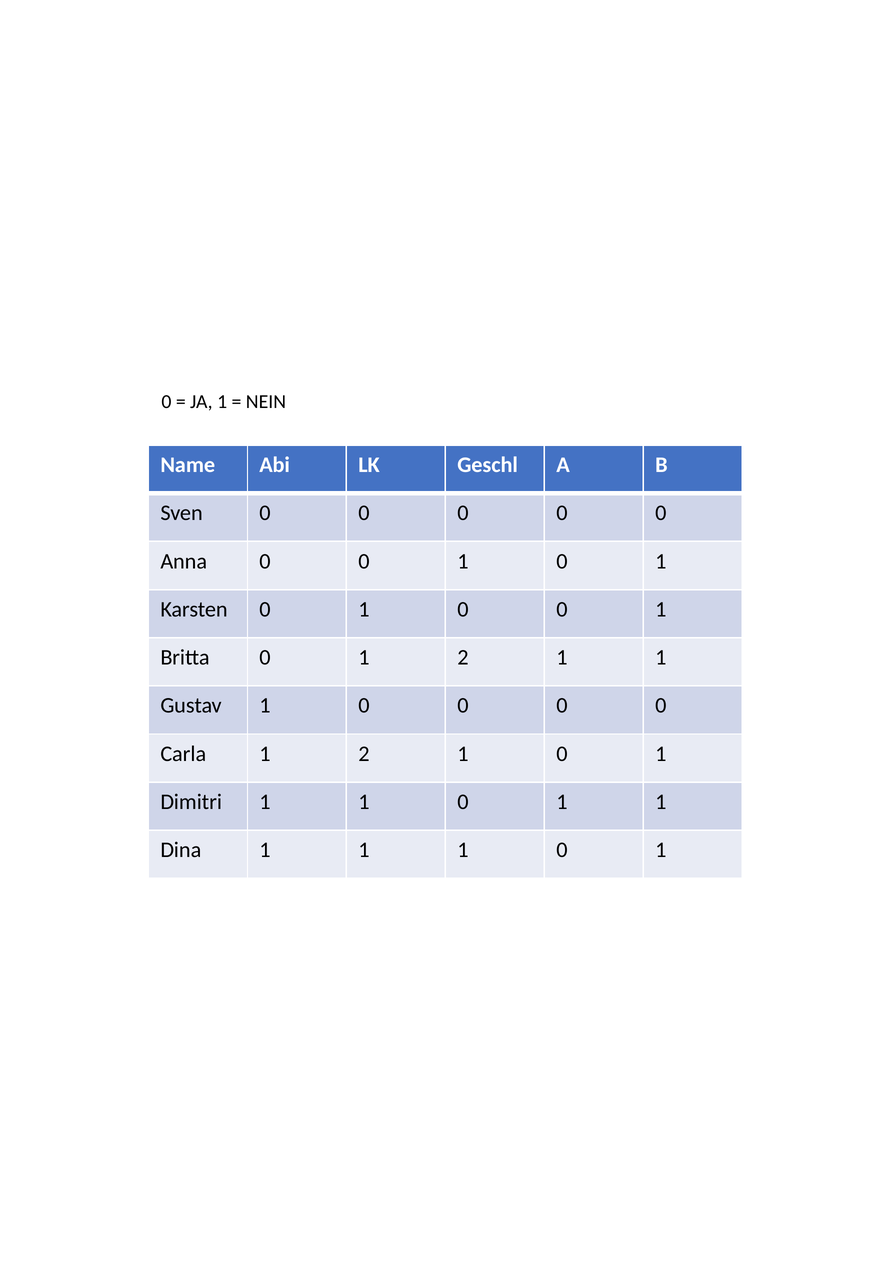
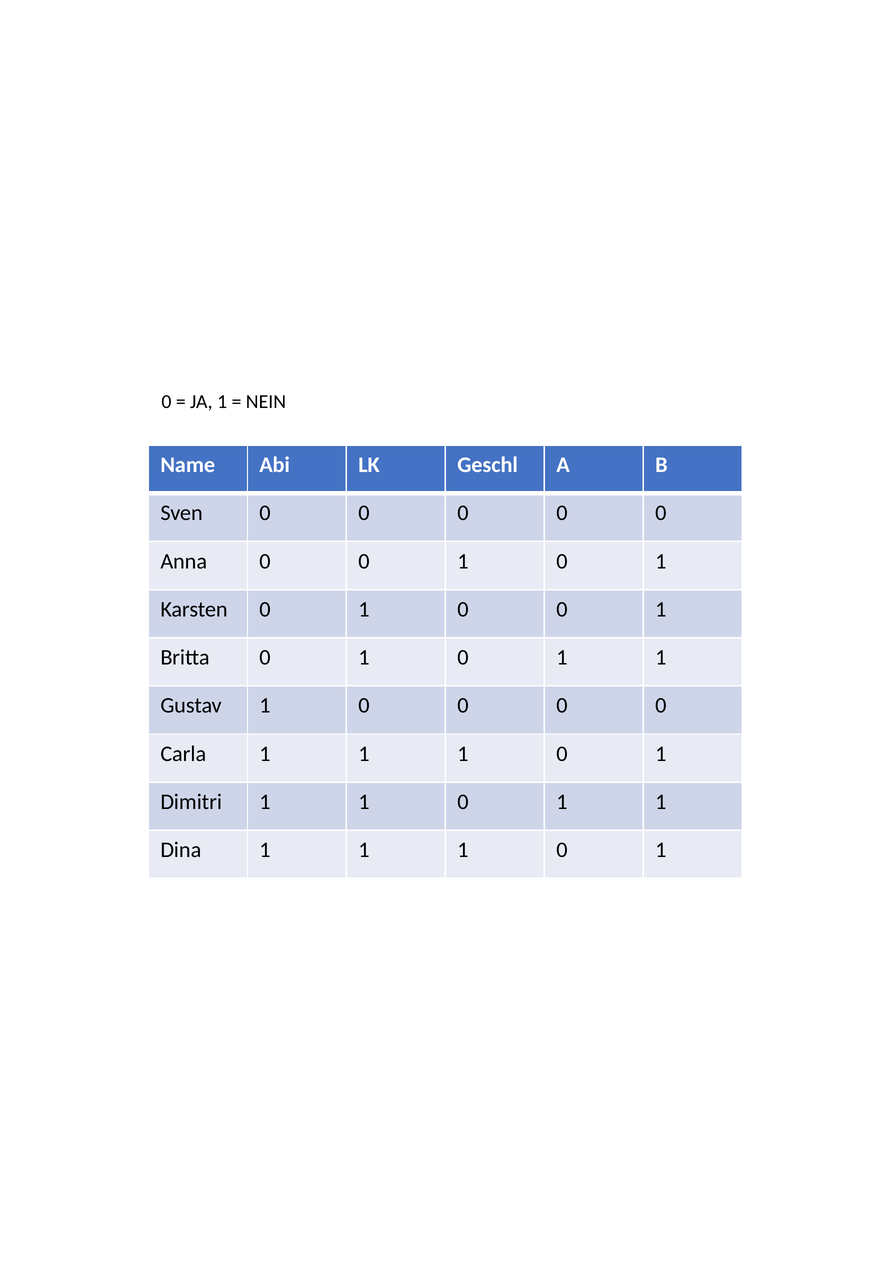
Britta 0 1 2: 2 -> 0
Carla 1 2: 2 -> 1
